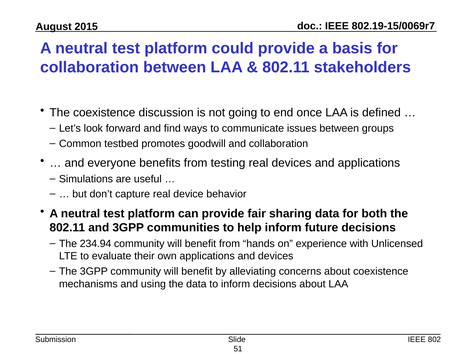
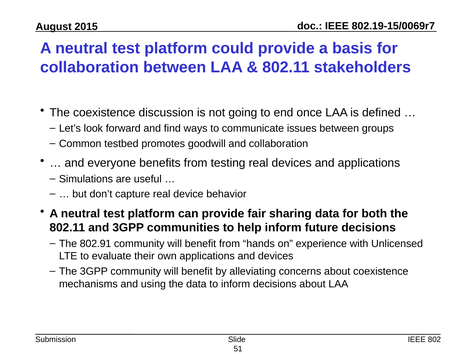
234.94: 234.94 -> 802.91
